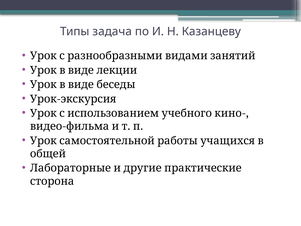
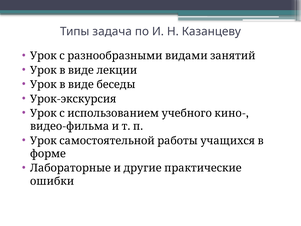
общей: общей -> форме
сторона: сторона -> ошибки
